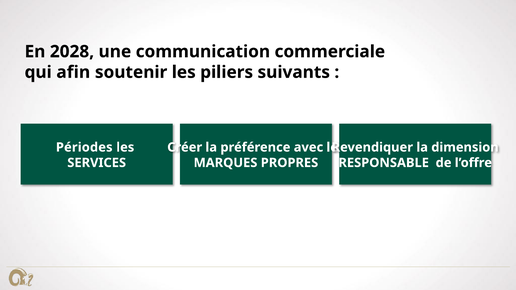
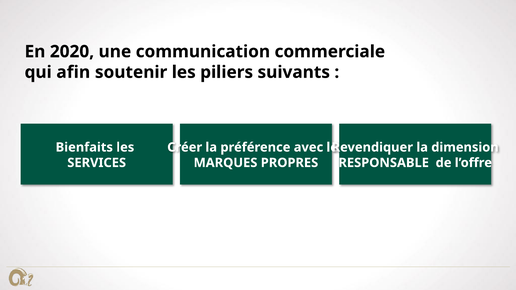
2028: 2028 -> 2020
Périodes: Périodes -> Bienfaits
